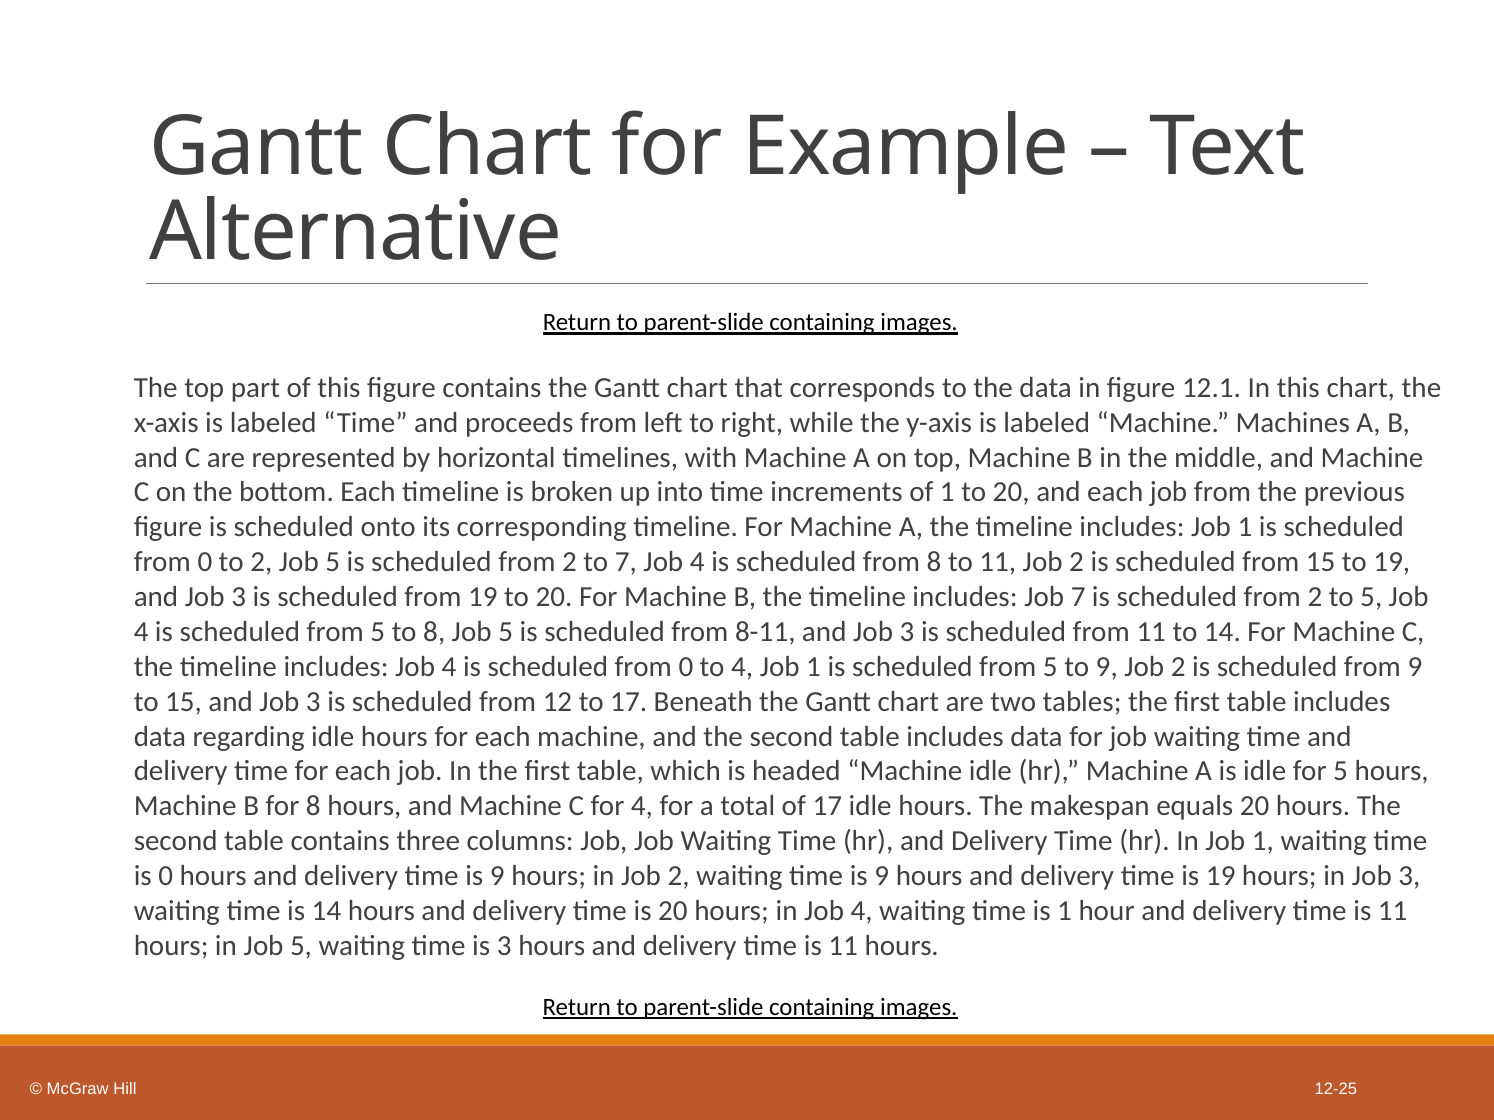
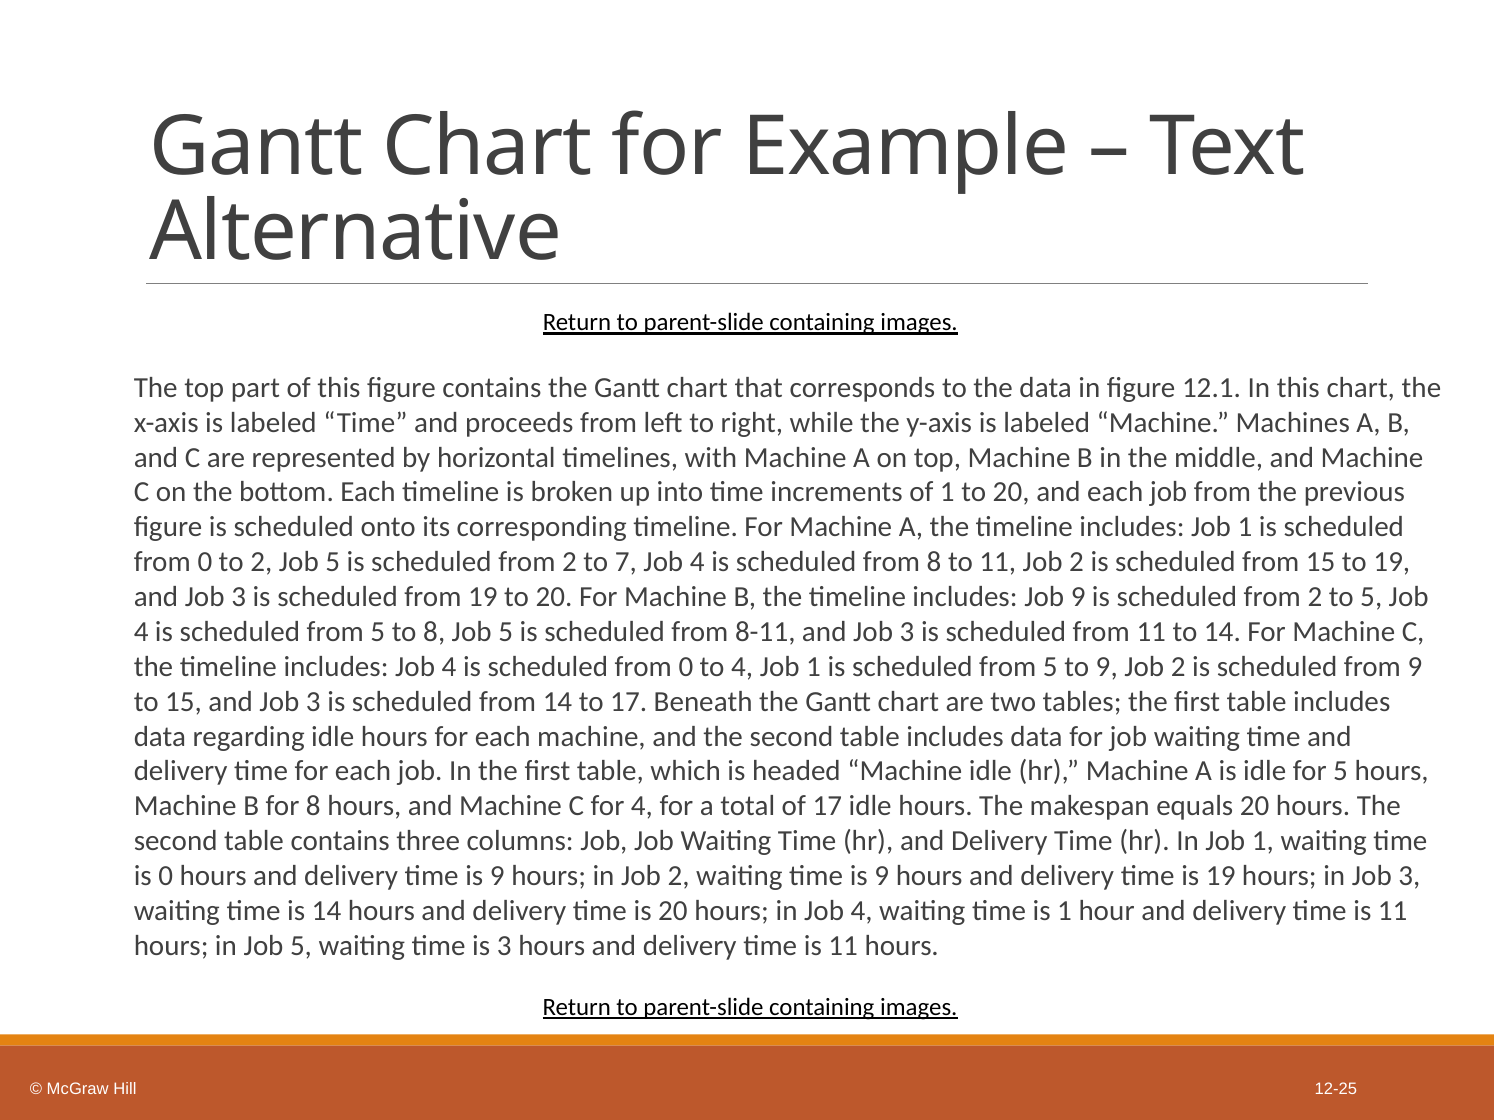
Job 7: 7 -> 9
from 12: 12 -> 14
